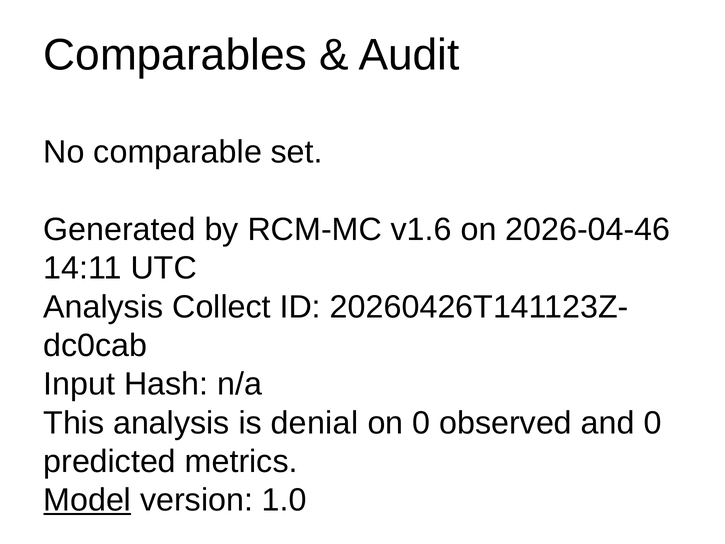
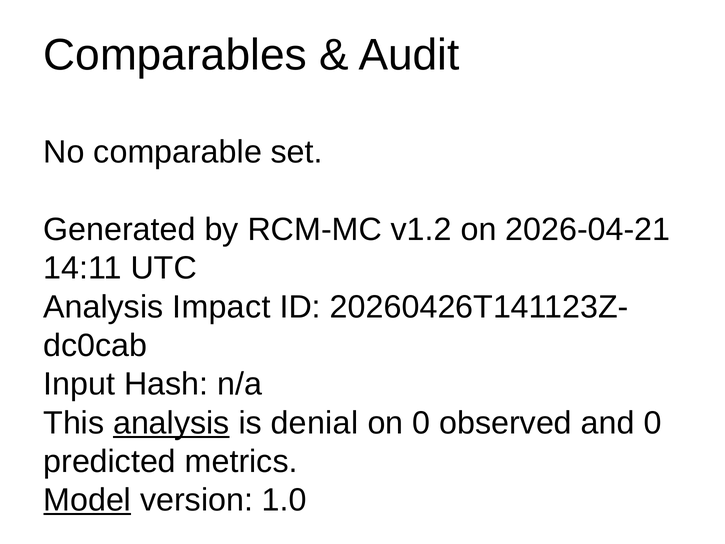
v1.6: v1.6 -> v1.2
2026-04-46: 2026-04-46 -> 2026-04-21
Collect: Collect -> Impact
analysis at (171, 423) underline: none -> present
